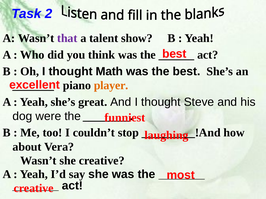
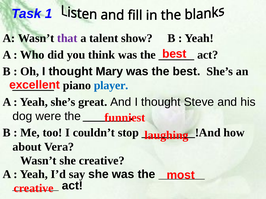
2: 2 -> 1
Math: Math -> Mary
player colour: orange -> blue
